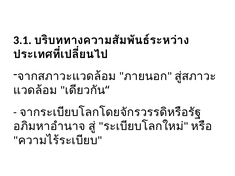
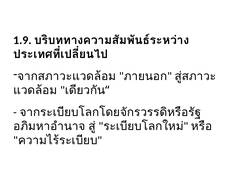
3.1: 3.1 -> 1.9
